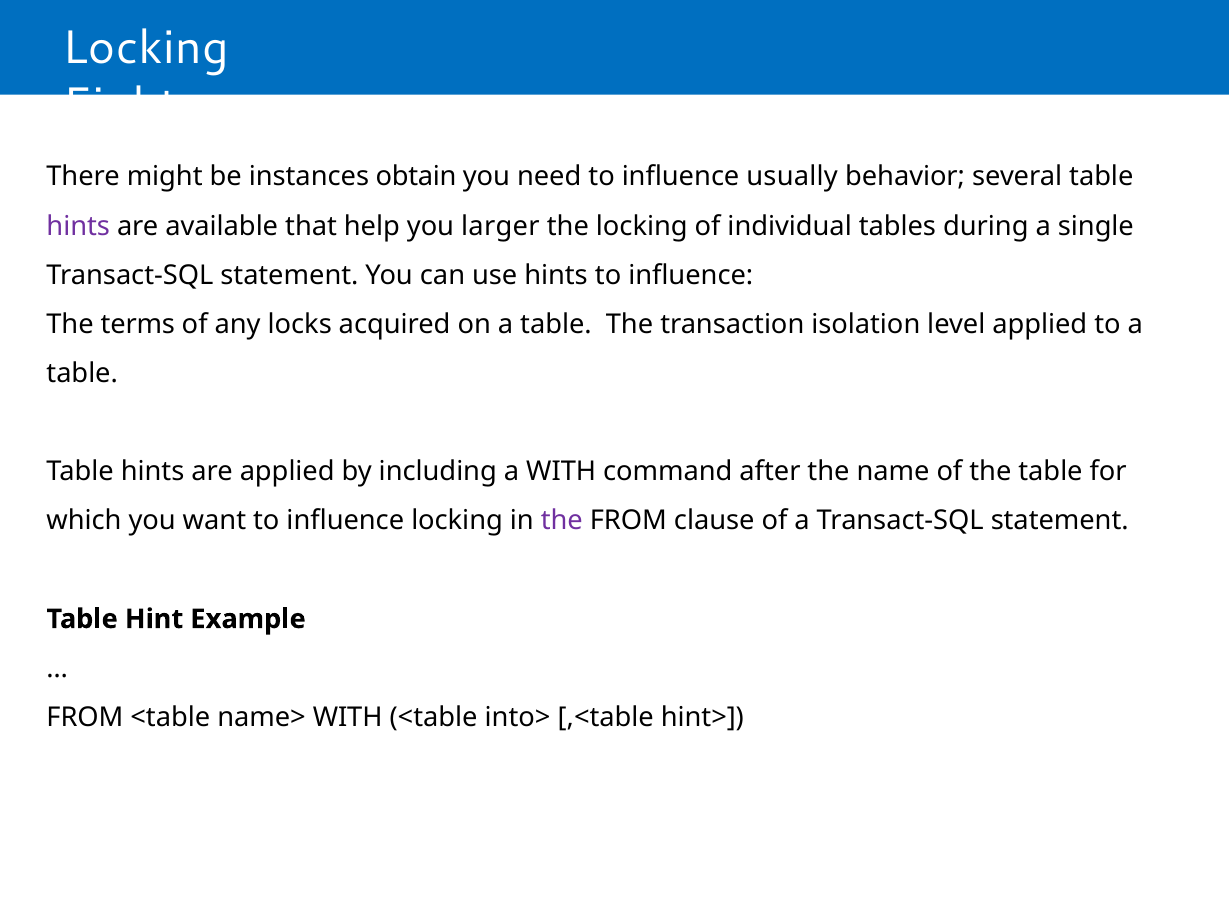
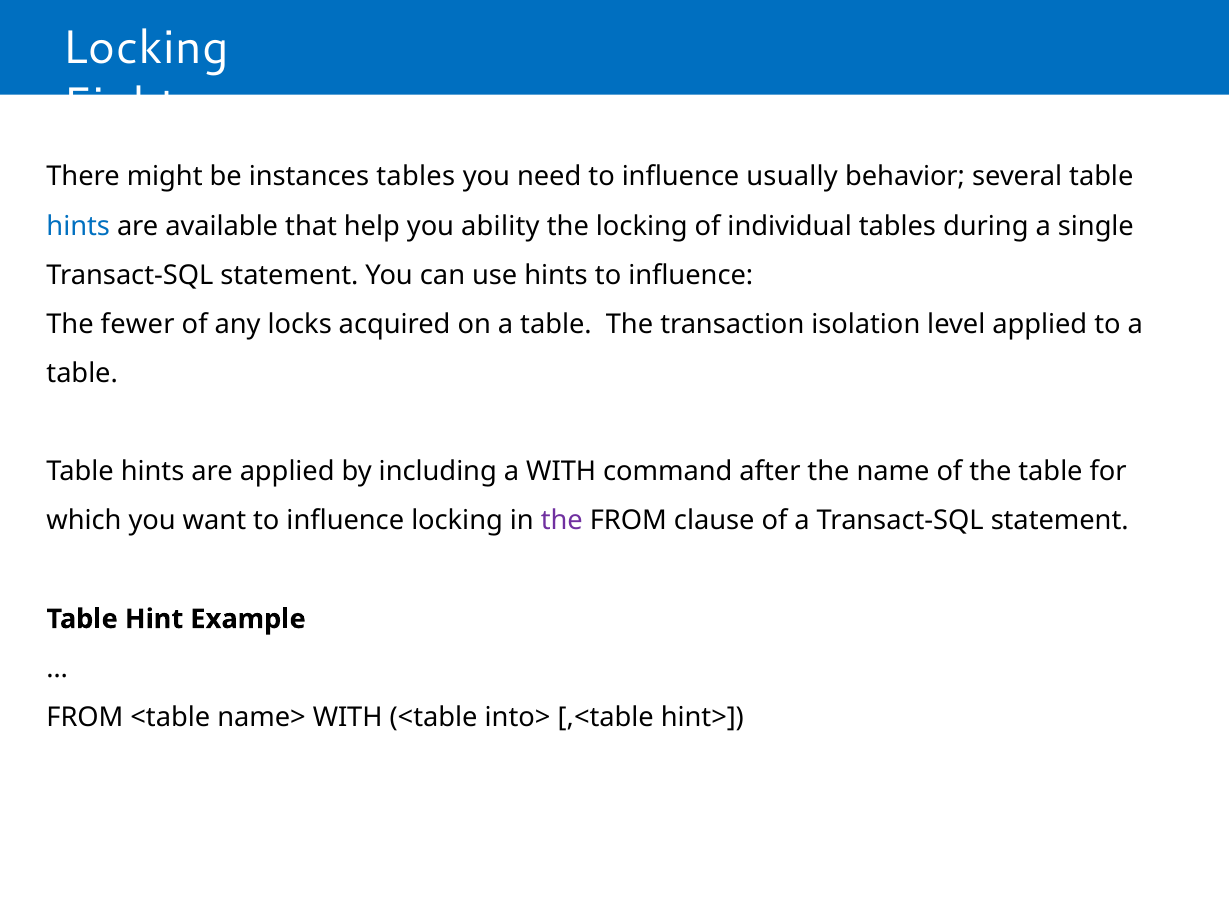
instances obtain: obtain -> tables
hints at (78, 226) colour: purple -> blue
larger: larger -> ability
terms: terms -> fewer
